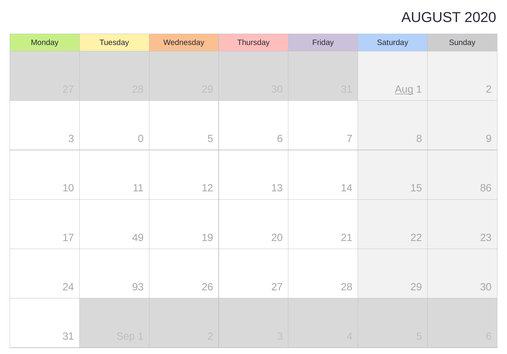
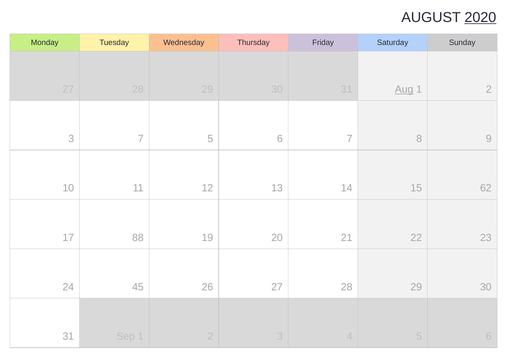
2020 underline: none -> present
3 0: 0 -> 7
86: 86 -> 62
49: 49 -> 88
93: 93 -> 45
